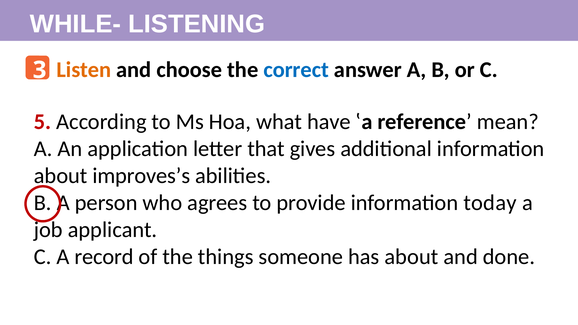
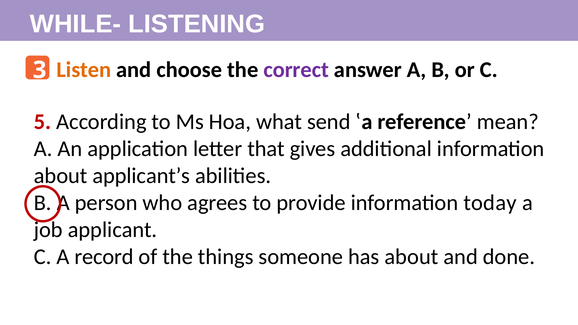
correct colour: blue -> purple
have: have -> send
improves’s: improves’s -> applicant’s
